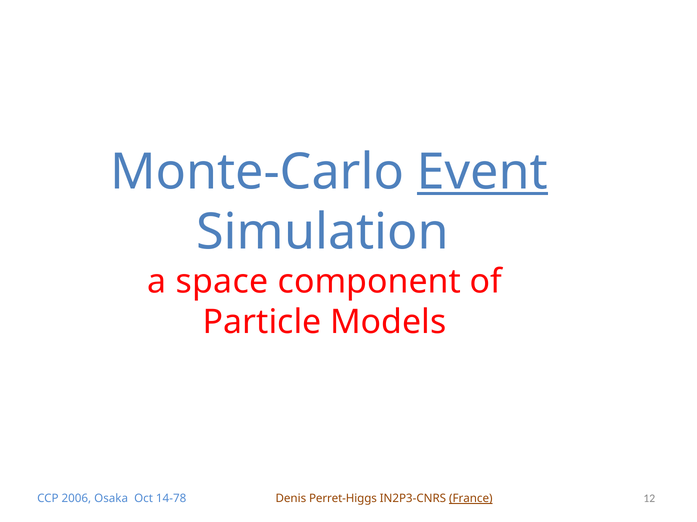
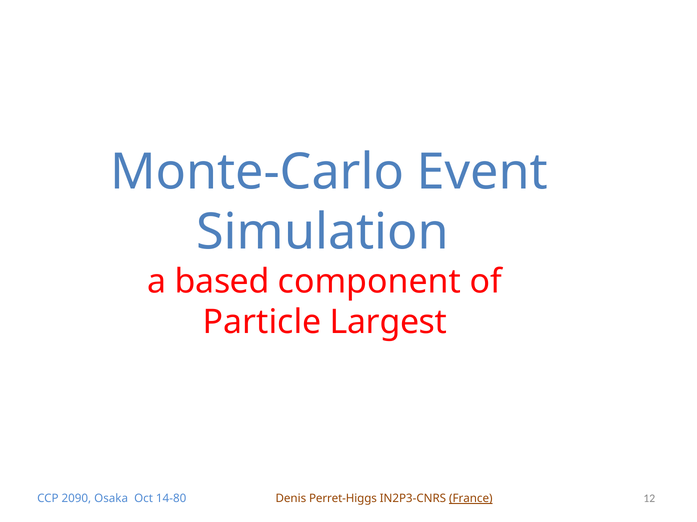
Event underline: present -> none
space: space -> based
Models: Models -> Largest
2006: 2006 -> 2090
14-78: 14-78 -> 14-80
